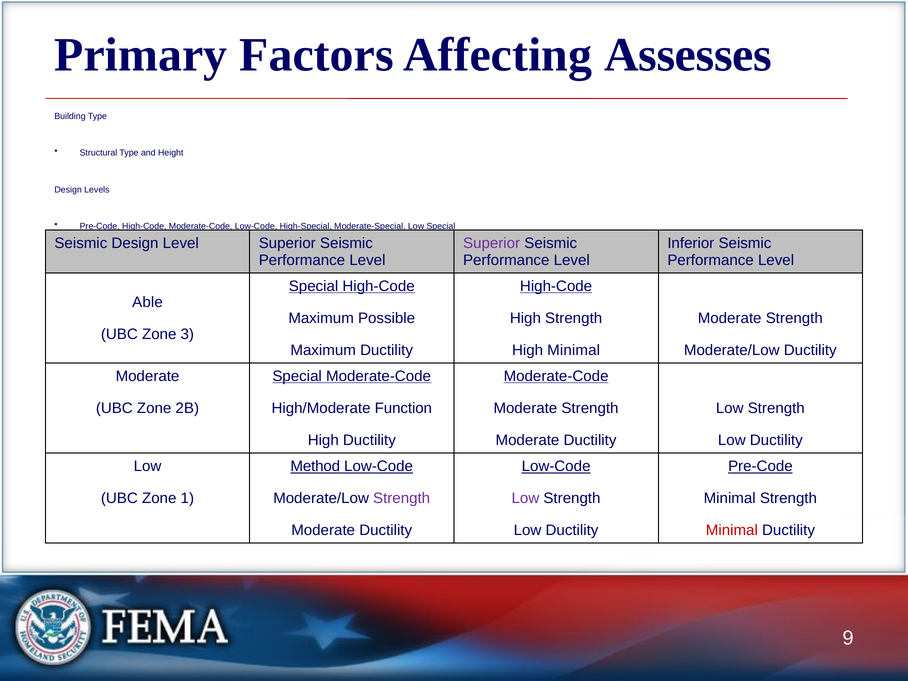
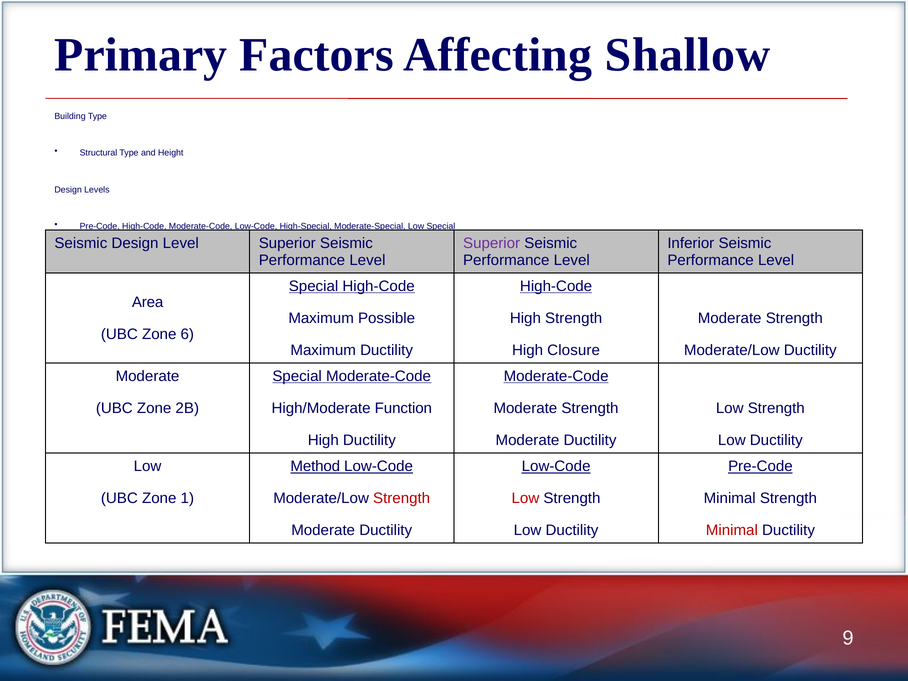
Assesses: Assesses -> Shallow
Able: Able -> Area
3: 3 -> 6
High Minimal: Minimal -> Closure
Strength at (402, 498) colour: purple -> red
Low at (525, 498) colour: purple -> red
